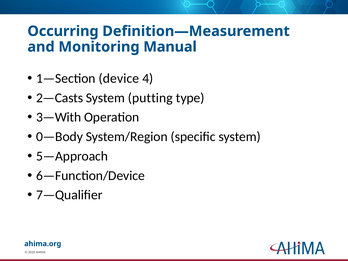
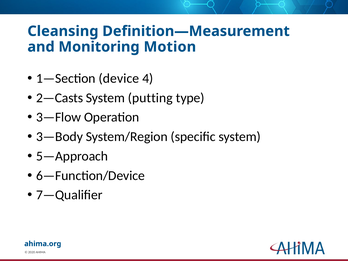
Occurring: Occurring -> Cleansing
Manual: Manual -> Motion
3—With: 3—With -> 3—Flow
0—Body: 0—Body -> 3—Body
